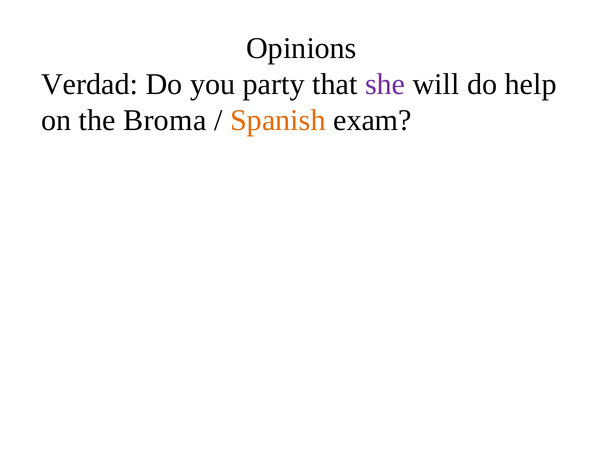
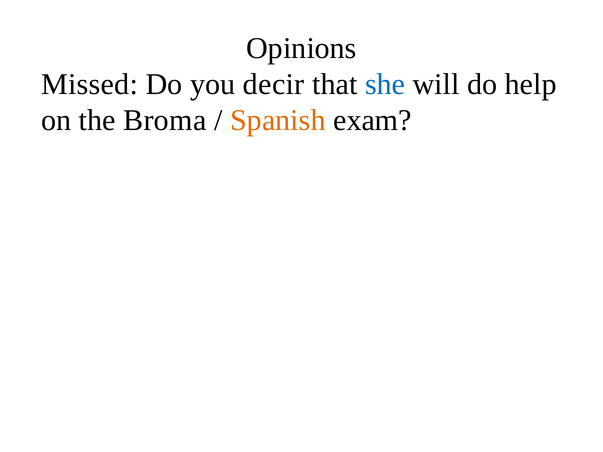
Verdad: Verdad -> Missed
party: party -> decir
she colour: purple -> blue
